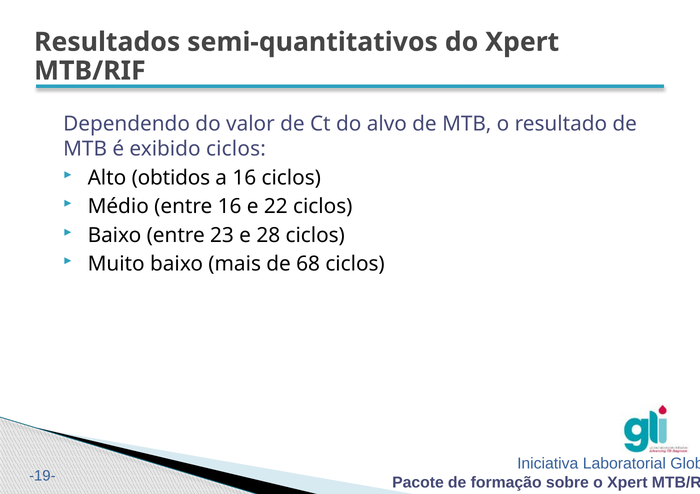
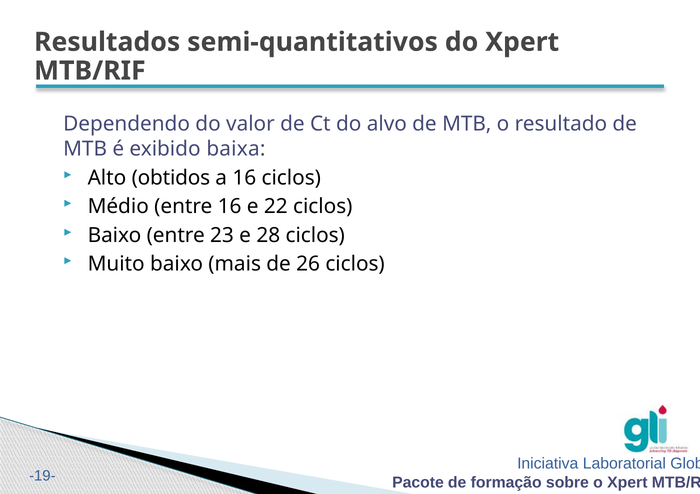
exibido ciclos: ciclos -> baixa
68: 68 -> 26
